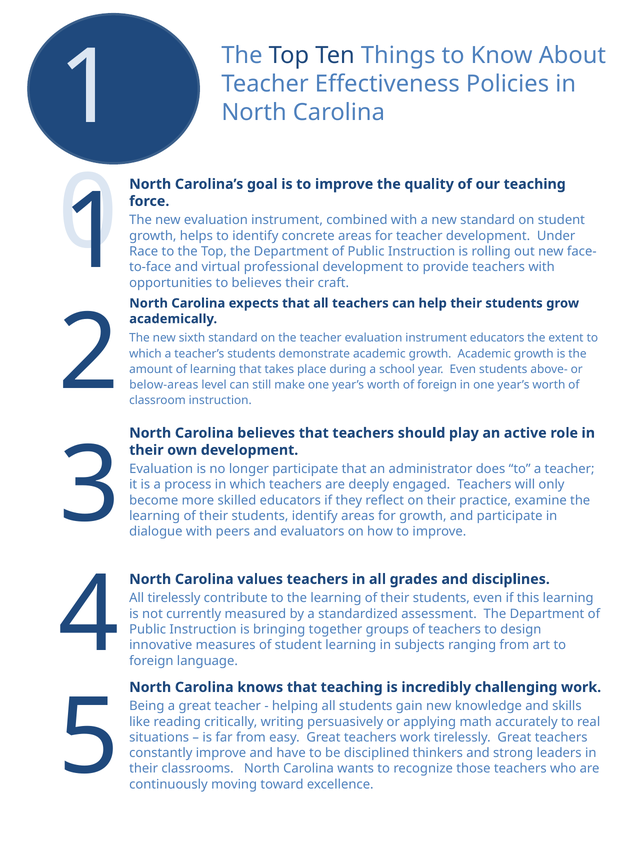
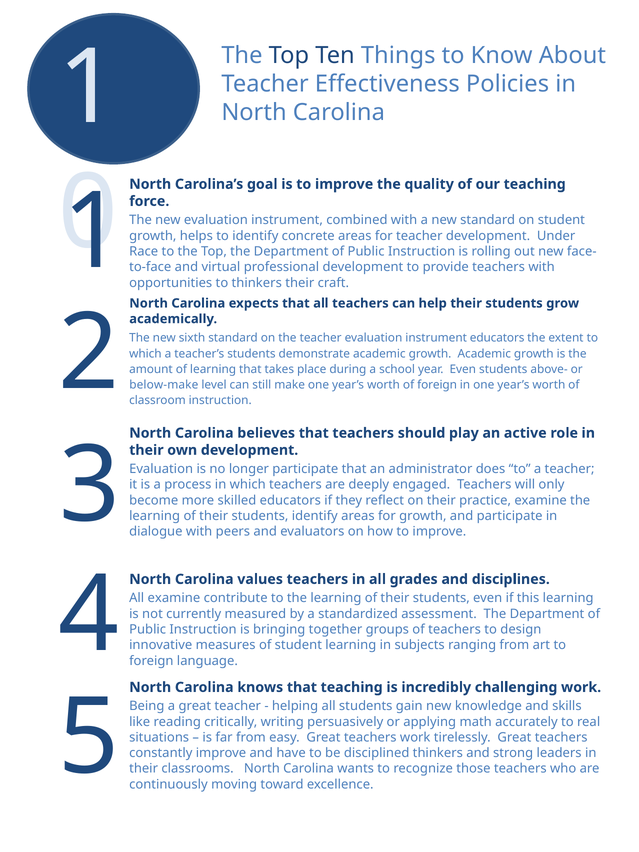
to believes: believes -> thinkers
below-areas: below-areas -> below-make
All tirelessly: tirelessly -> examine
